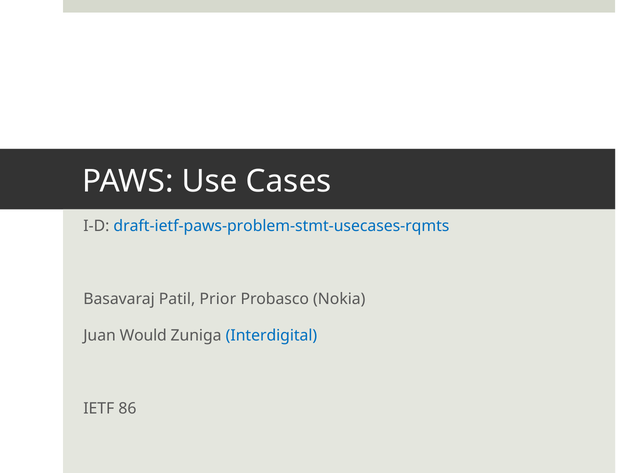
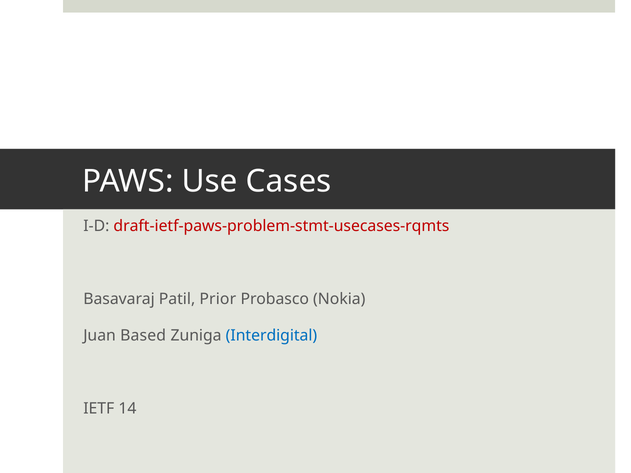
draft-ietf-paws-problem-stmt-usecases-rqmts colour: blue -> red
Would: Would -> Based
86: 86 -> 14
